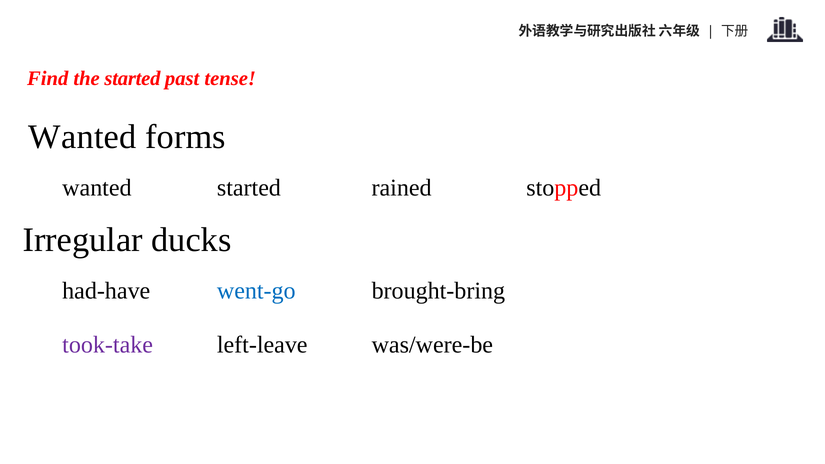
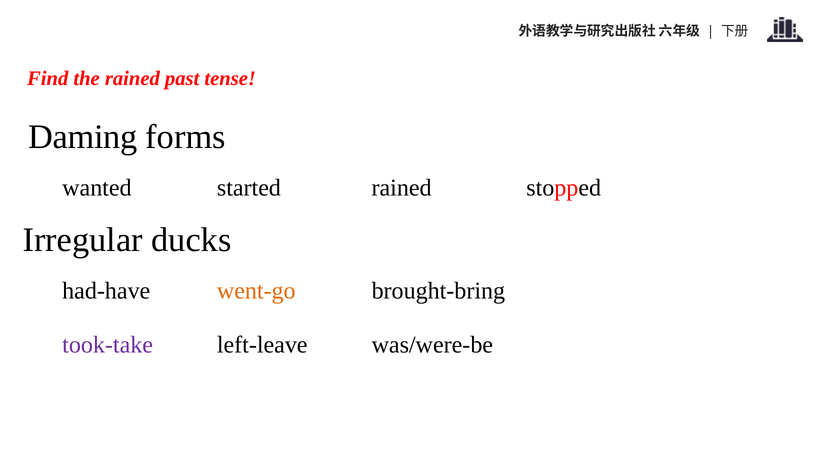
the started: started -> rained
Wanted at (82, 137): Wanted -> Daming
went-go colour: blue -> orange
